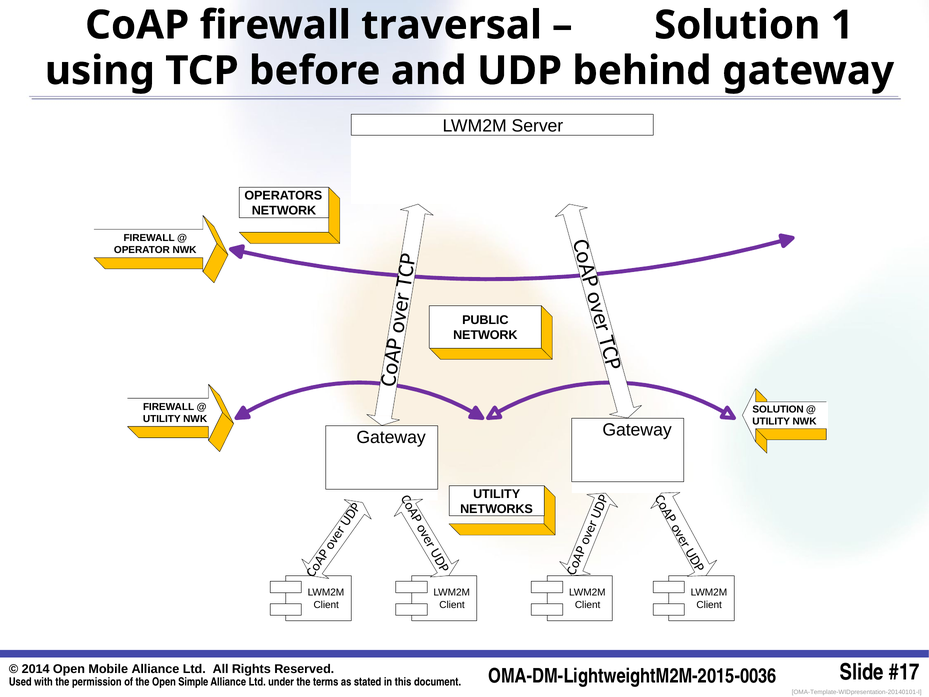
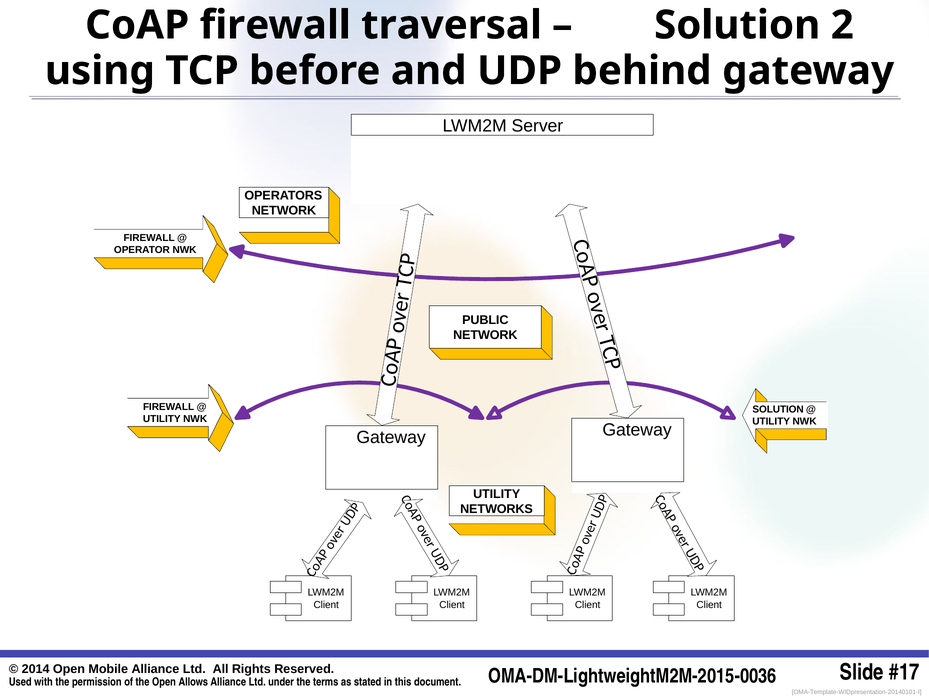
1: 1 -> 2
Simple: Simple -> Allows
